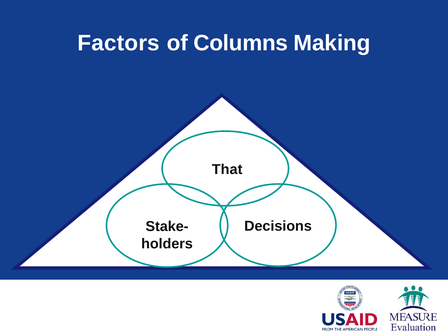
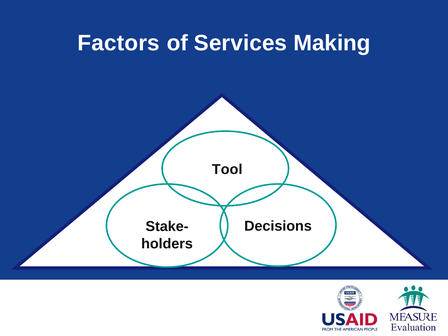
Columns: Columns -> Services
That: That -> Tool
